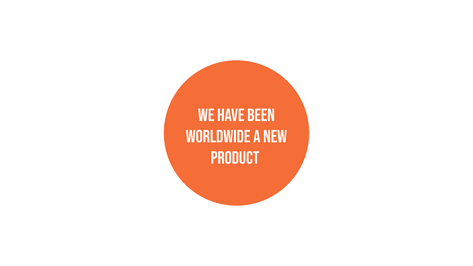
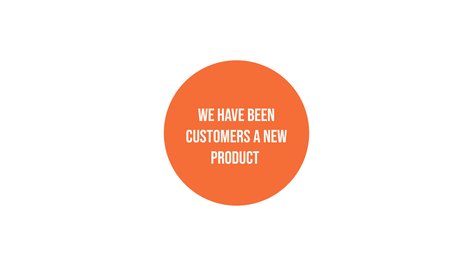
WORLDWIDE: WORLDWIDE -> CUSTOMERS
